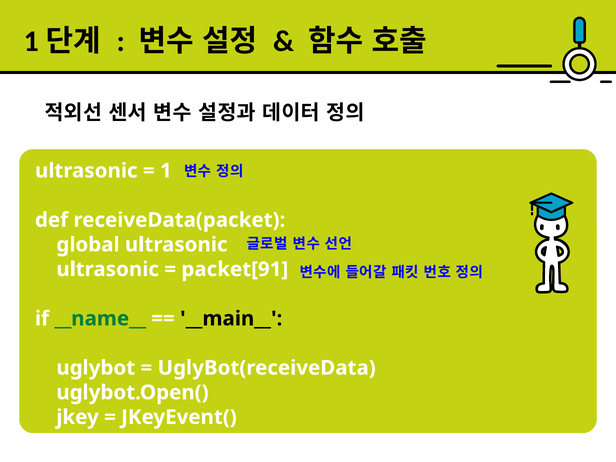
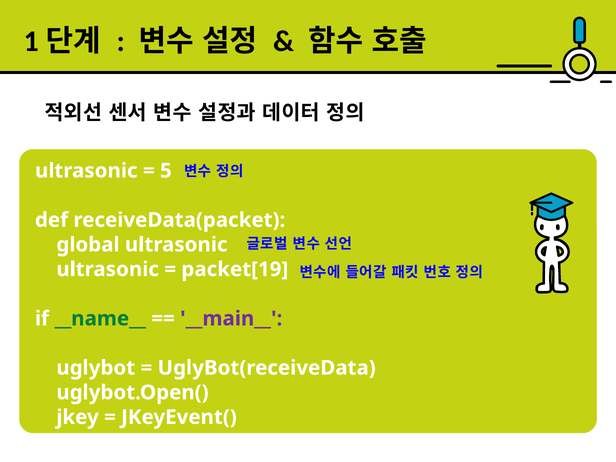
1: 1 -> 5
packet[91: packet[91 -> packet[19
__main__ colour: black -> purple
